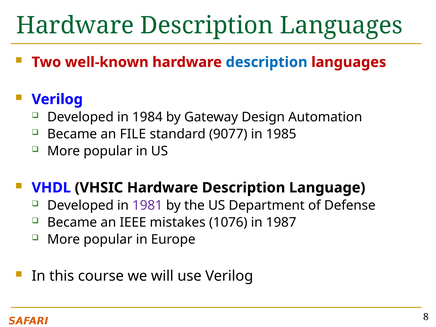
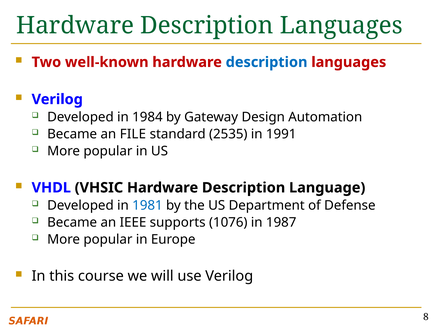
9077: 9077 -> 2535
1985: 1985 -> 1991
1981 colour: purple -> blue
mistakes: mistakes -> supports
